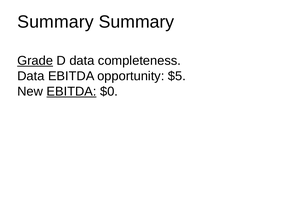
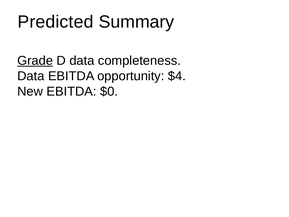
Summary at (55, 22): Summary -> Predicted
$5: $5 -> $4
EBITDA at (72, 91) underline: present -> none
